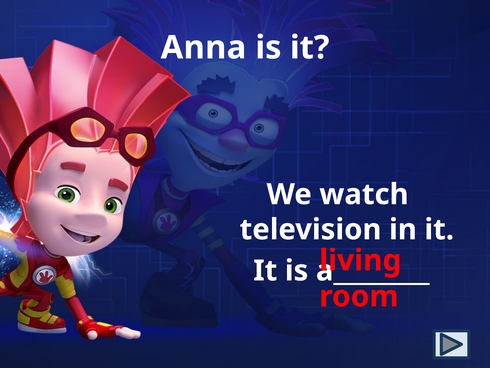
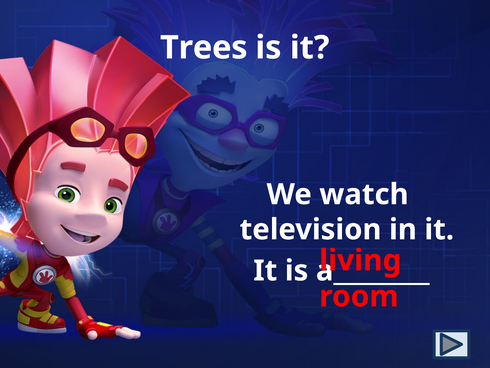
Anna: Anna -> Trees
